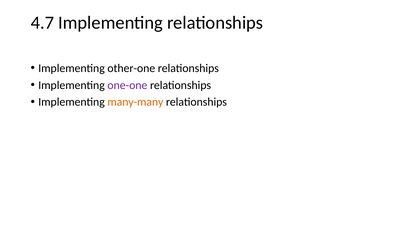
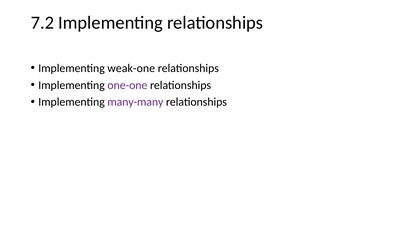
4.7: 4.7 -> 7.2
other-one: other-one -> weak-one
many-many colour: orange -> purple
